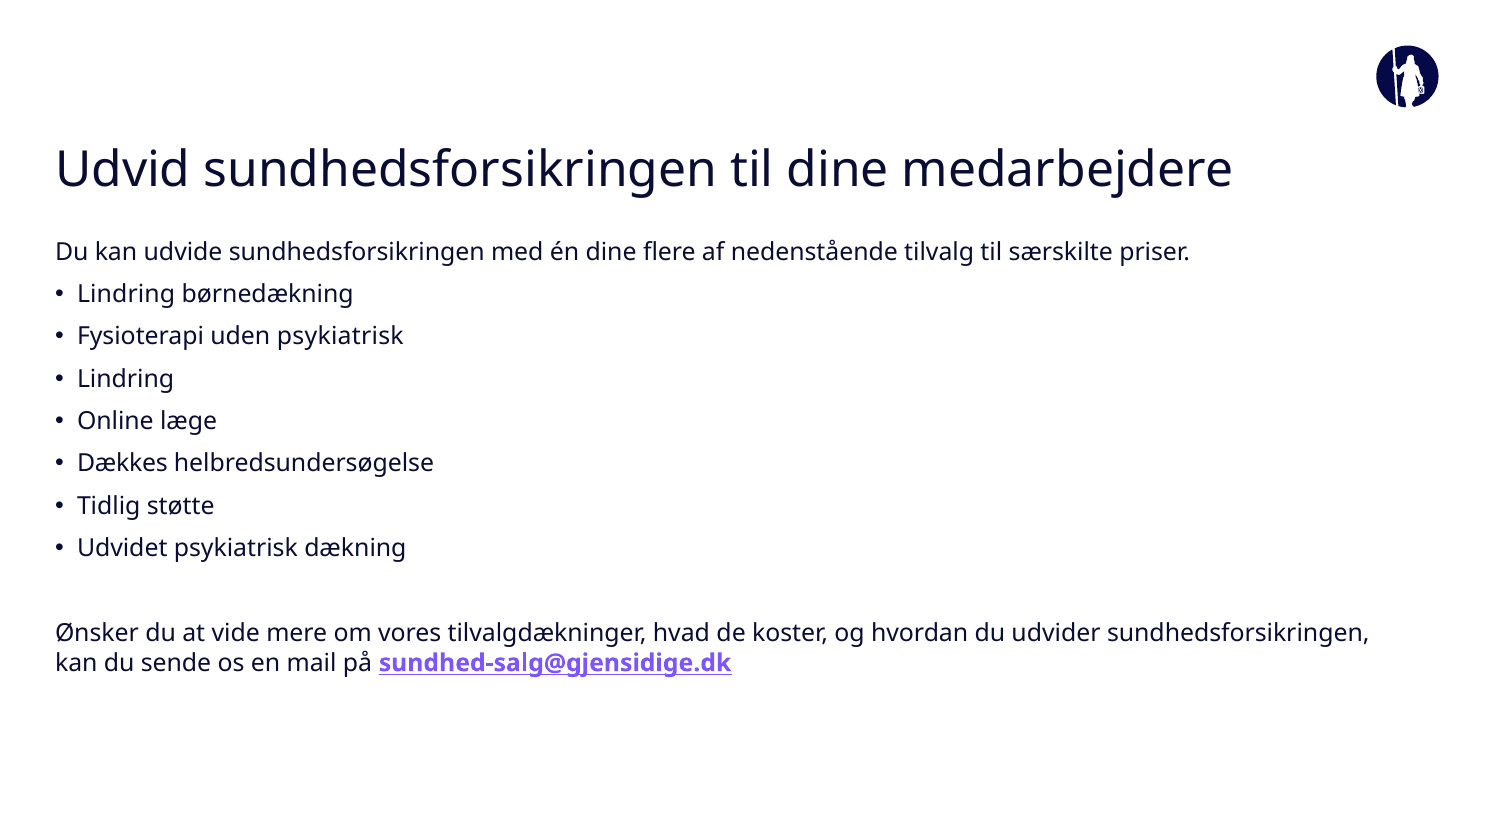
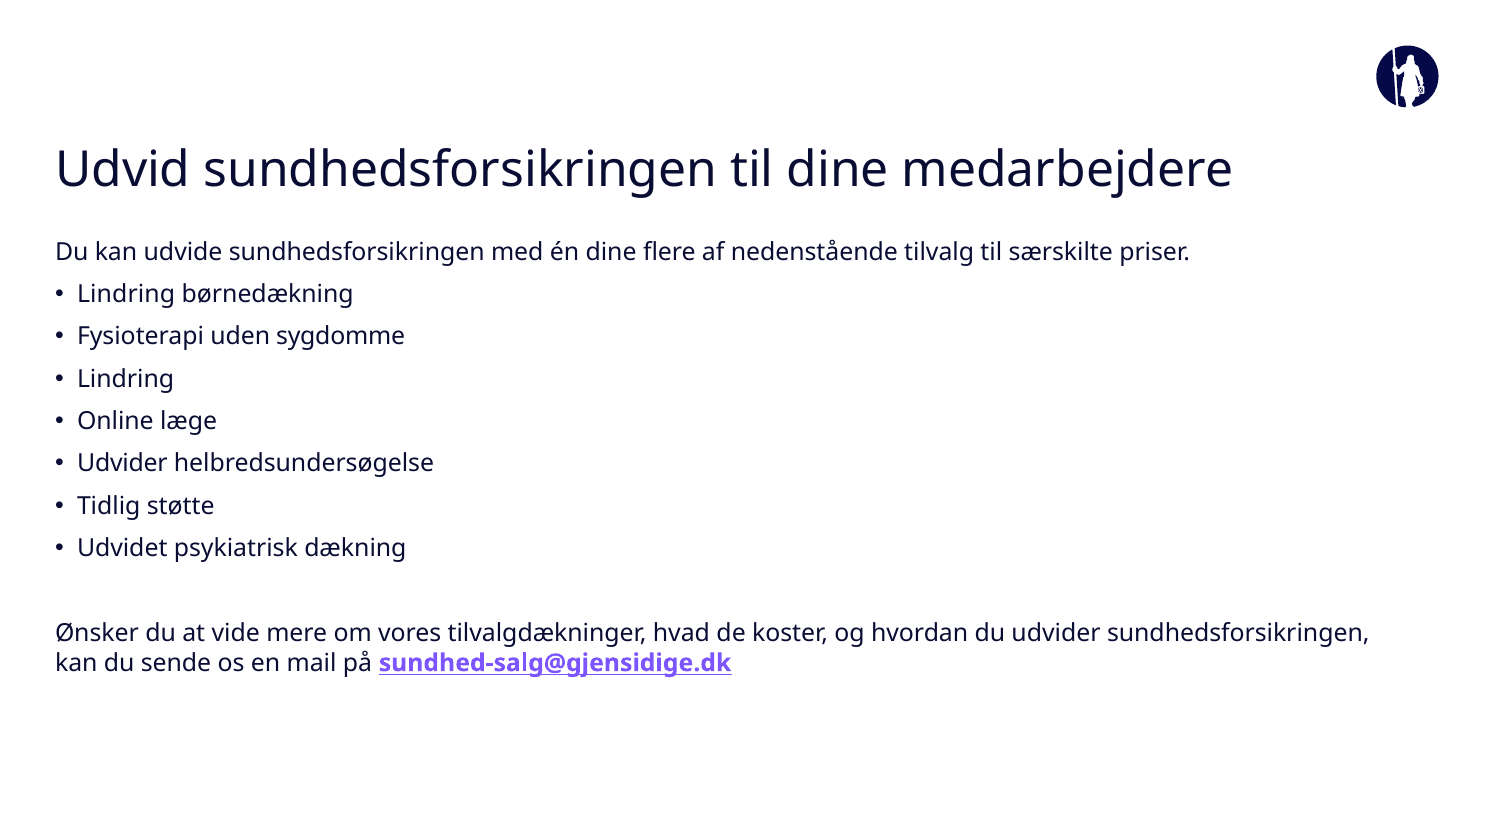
uden psykiatrisk: psykiatrisk -> sygdomme
Dækkes at (122, 464): Dækkes -> Udvider
